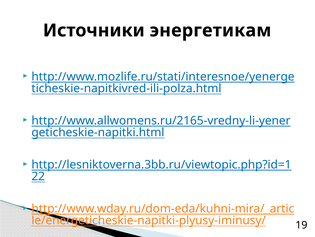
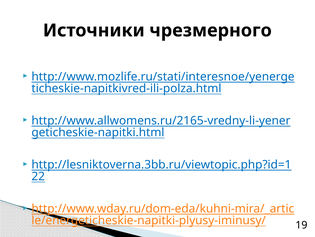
энергетикам: энергетикам -> чрезмерного
